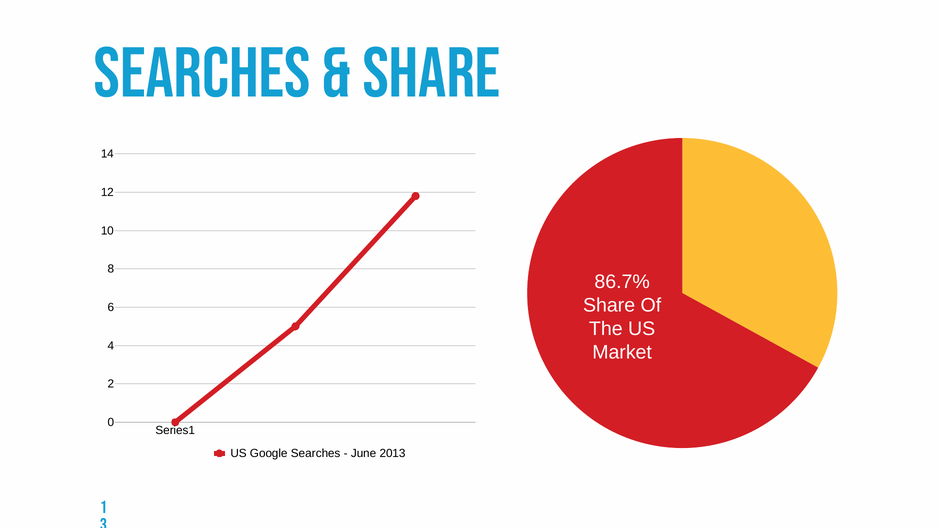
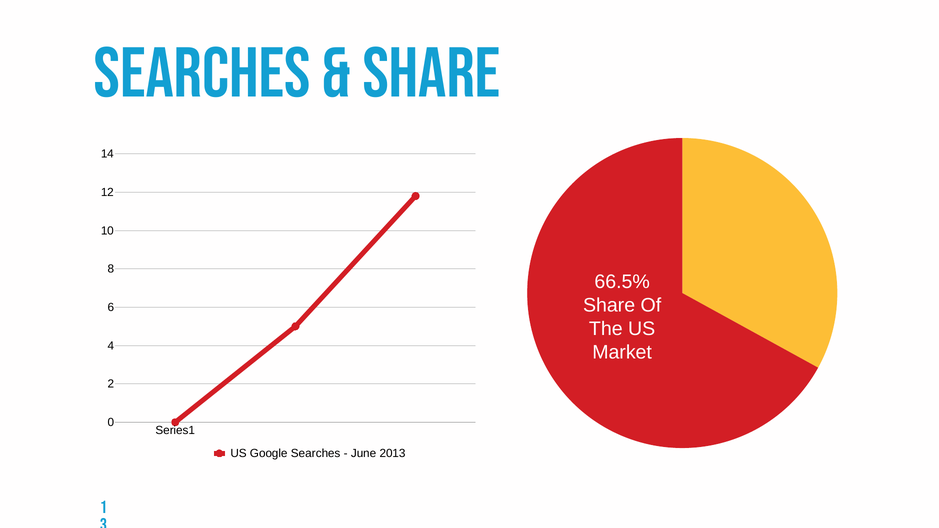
86.7%: 86.7% -> 66.5%
